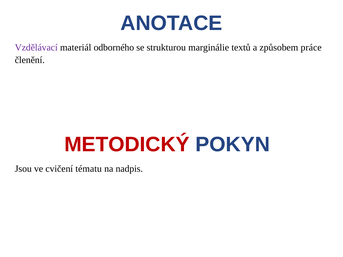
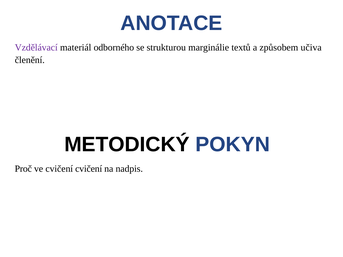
práce: práce -> učiva
METODICKÝ colour: red -> black
Jsou: Jsou -> Proč
cvičení tématu: tématu -> cvičení
